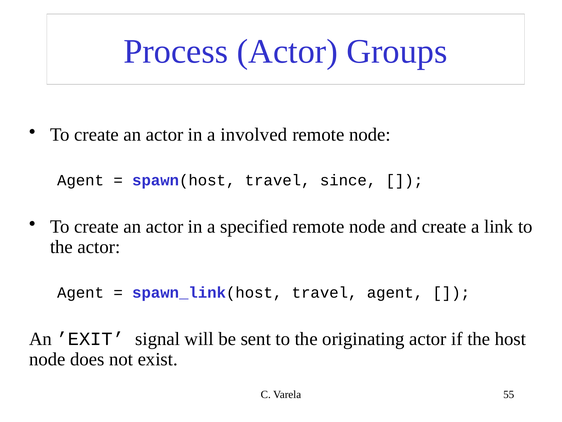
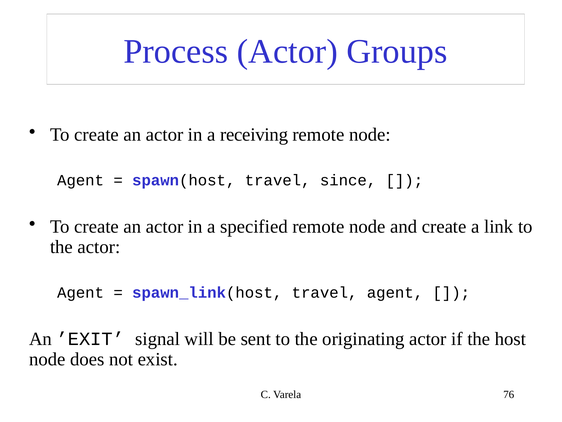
involved: involved -> receiving
55: 55 -> 76
